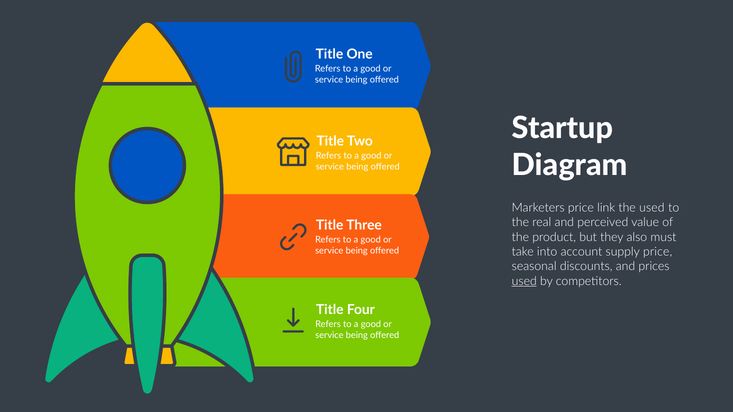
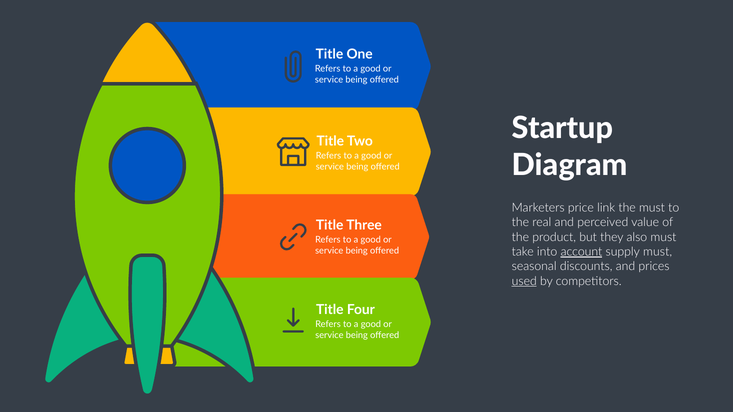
the used: used -> must
account underline: none -> present
supply price: price -> must
